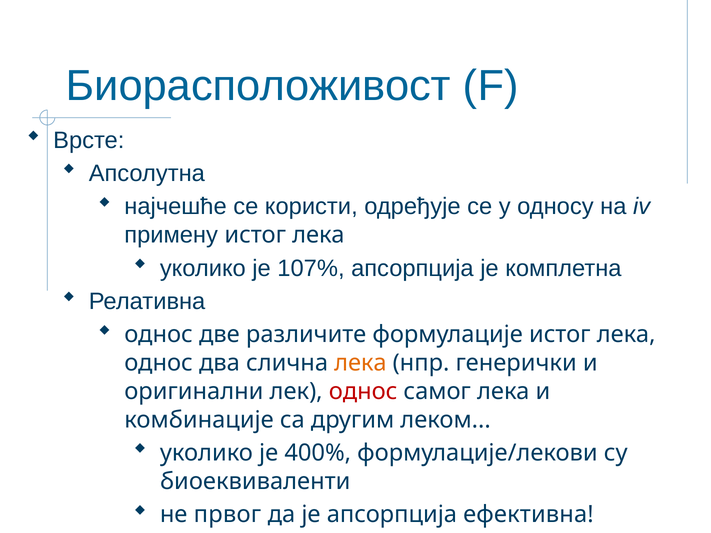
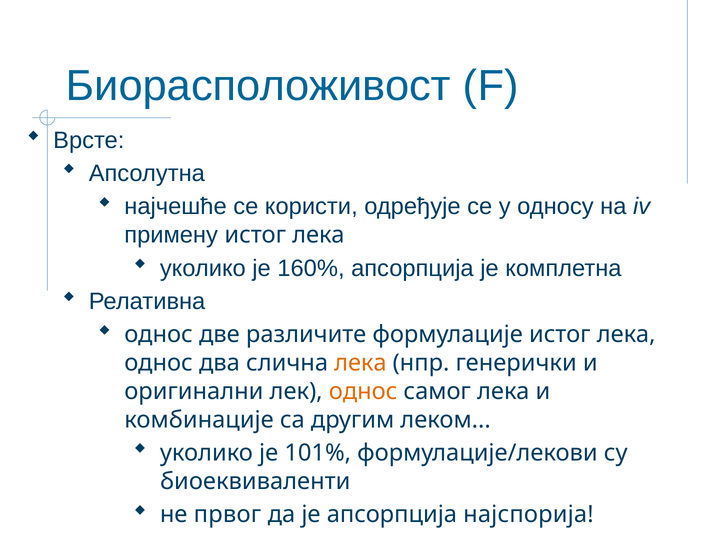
107%: 107% -> 160%
однос at (363, 392) colour: red -> orange
400%: 400% -> 101%
ефективна: ефективна -> најспорија
